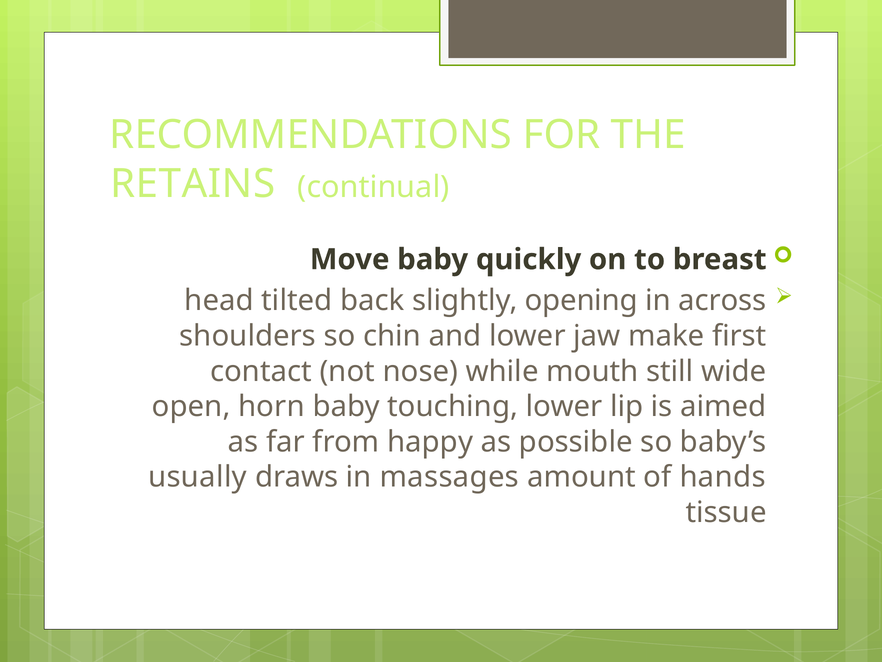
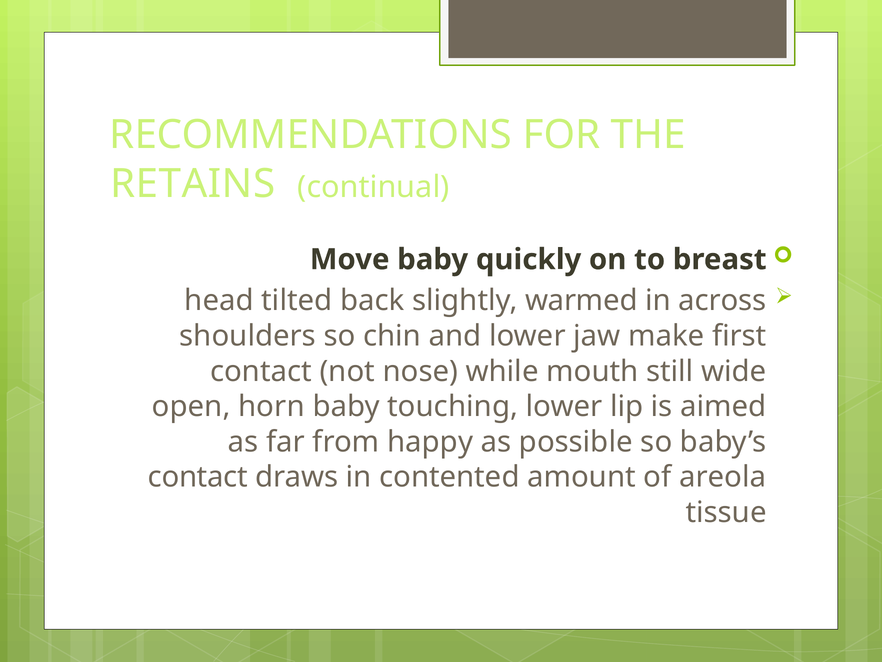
opening: opening -> warmed
usually at (198, 477): usually -> contact
massages: massages -> contented
hands: hands -> areola
